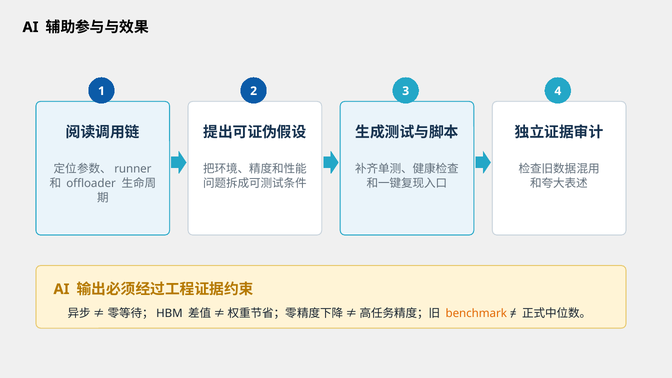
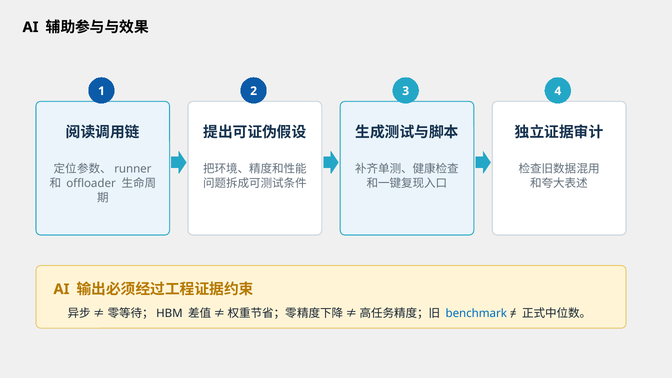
benchmark colour: orange -> blue
